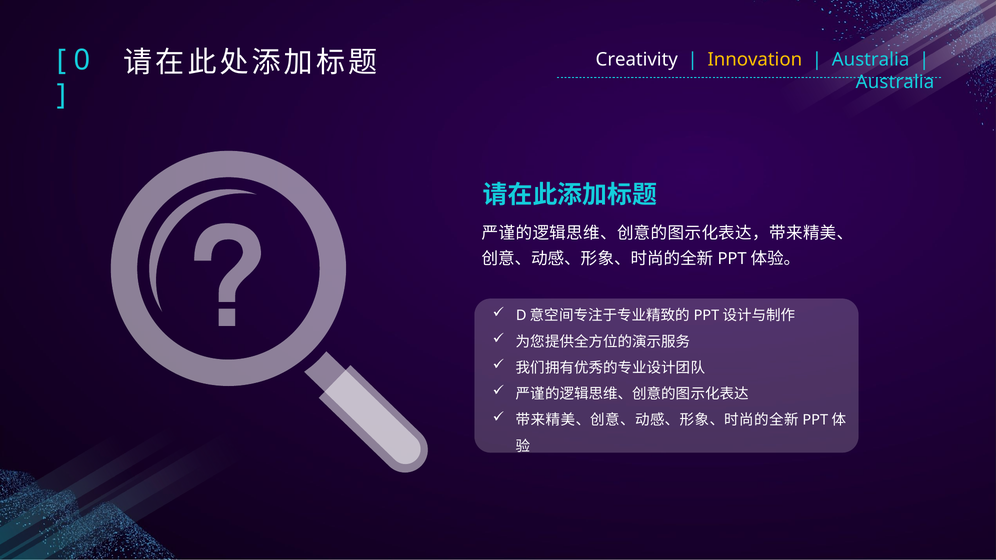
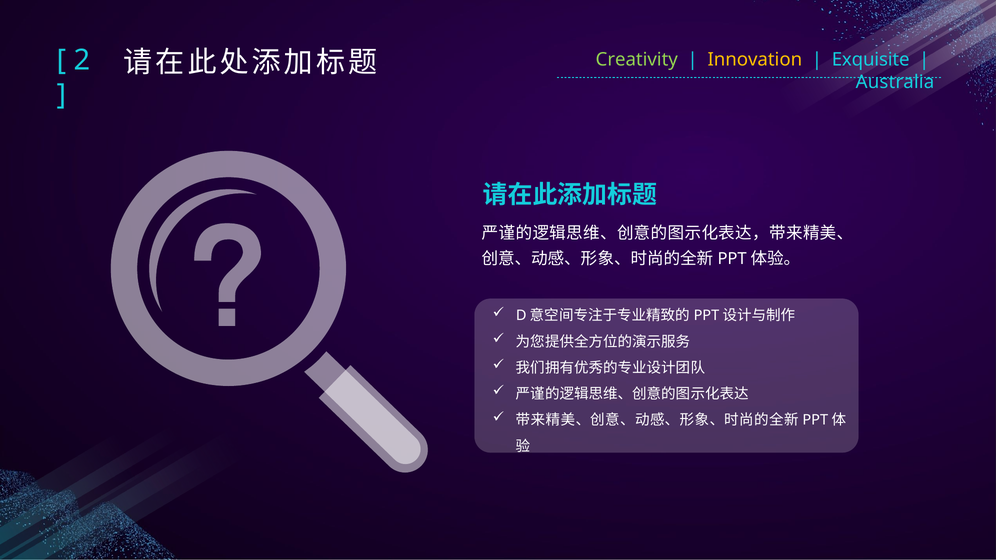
Creativity colour: white -> light green
Australia at (871, 60): Australia -> Exquisite
0: 0 -> 2
